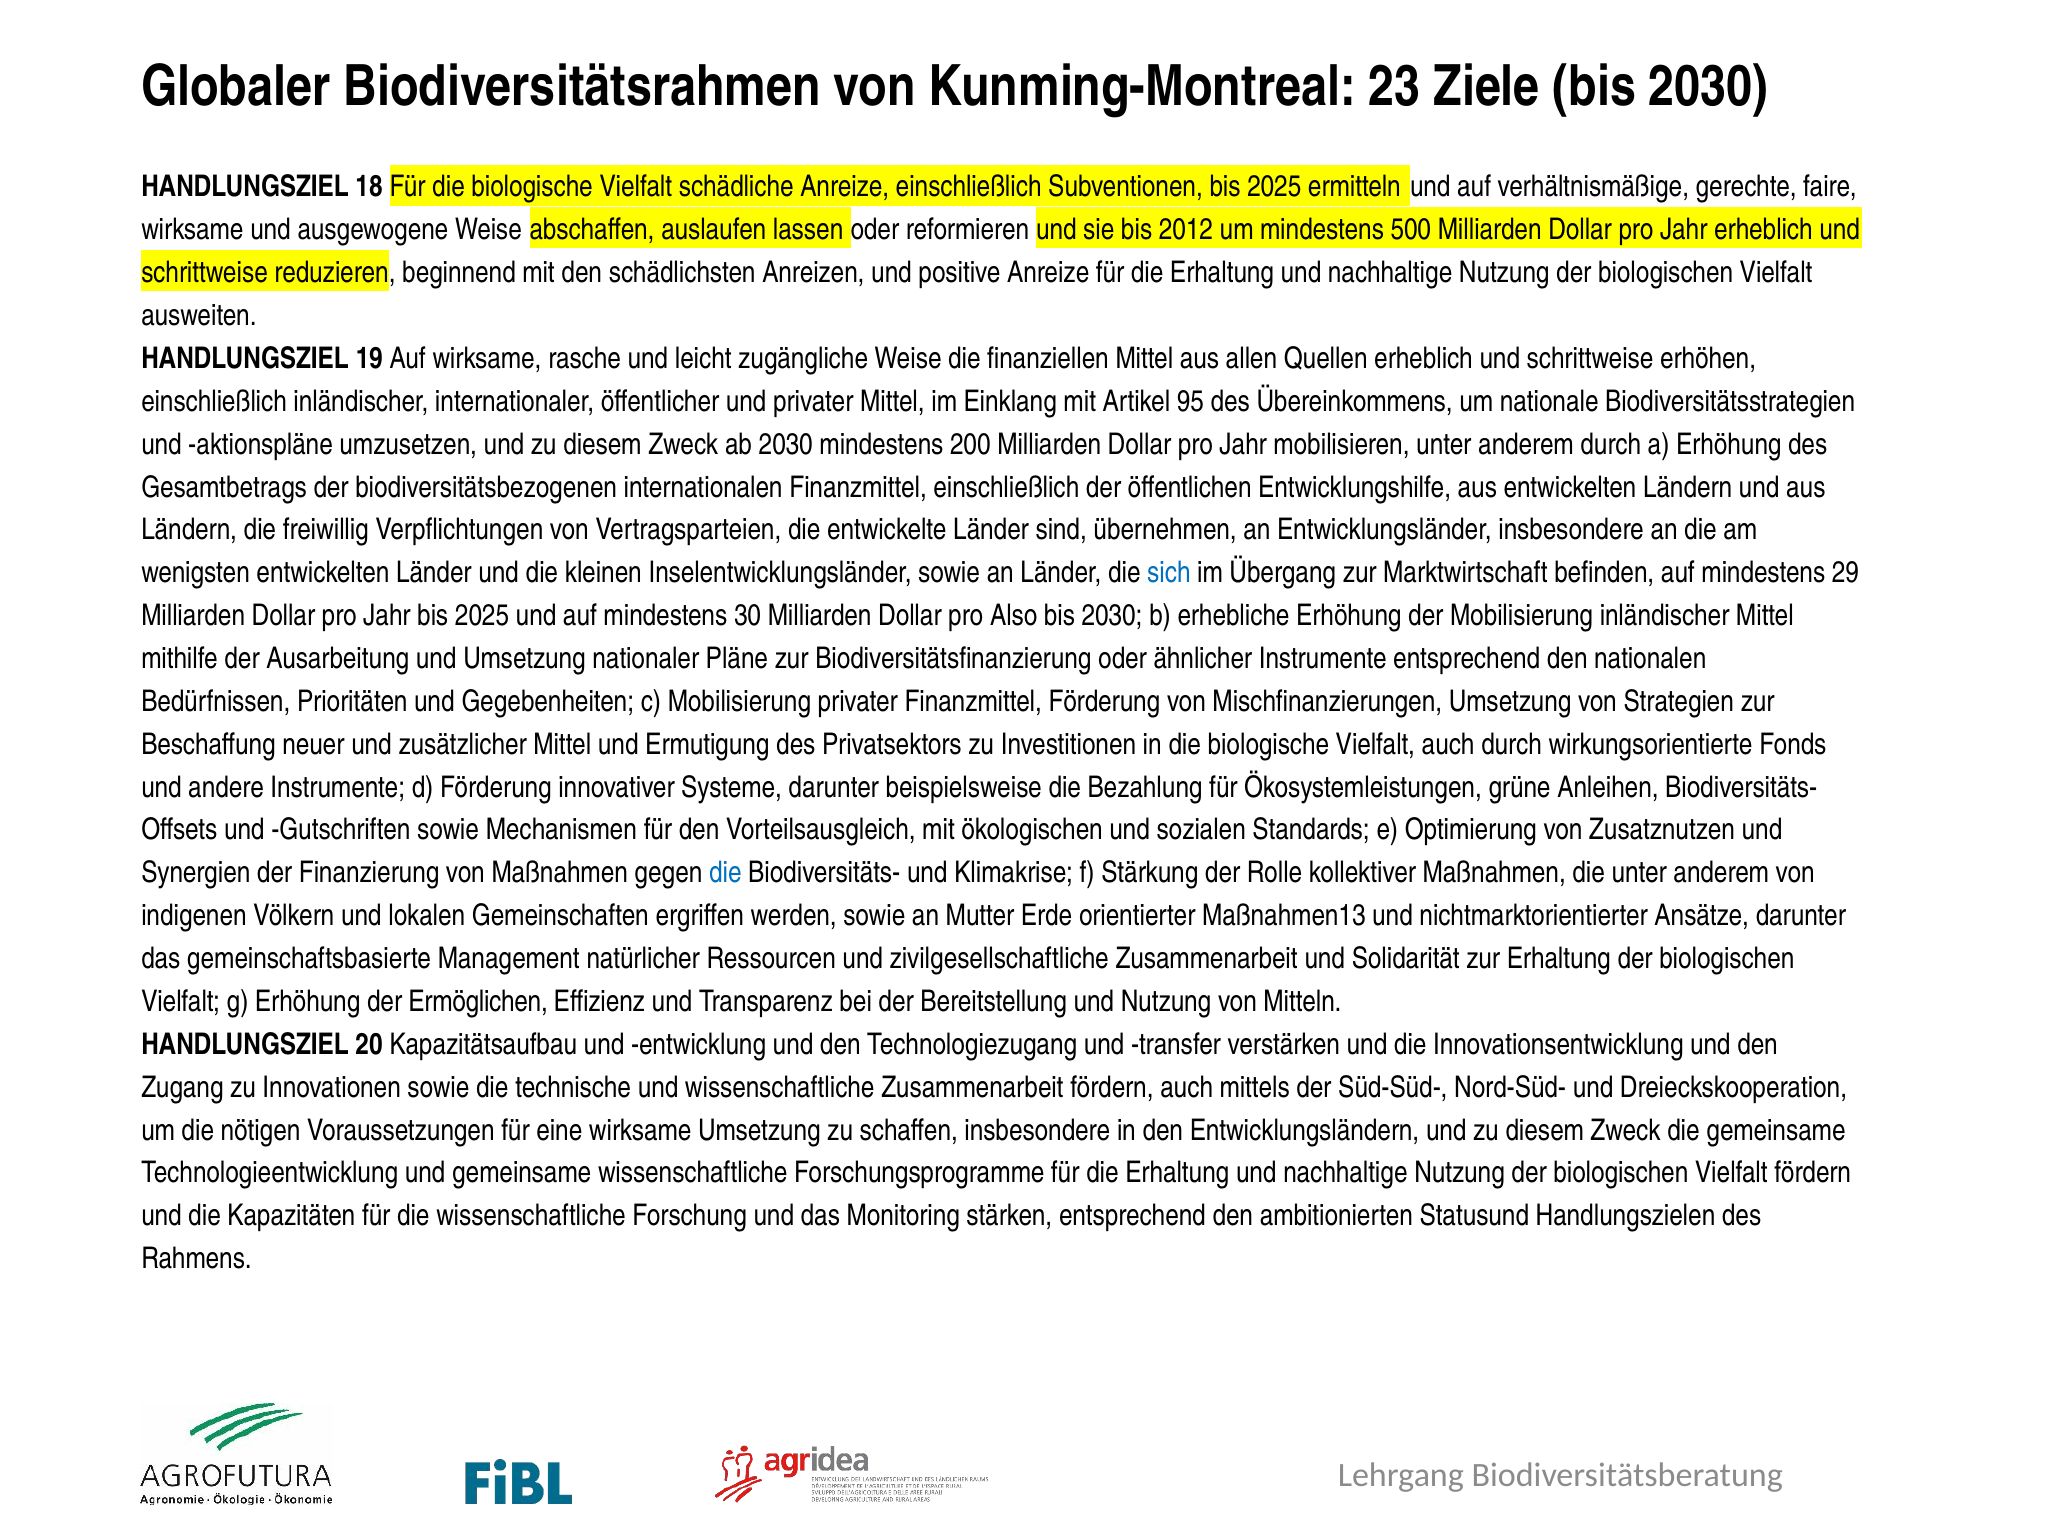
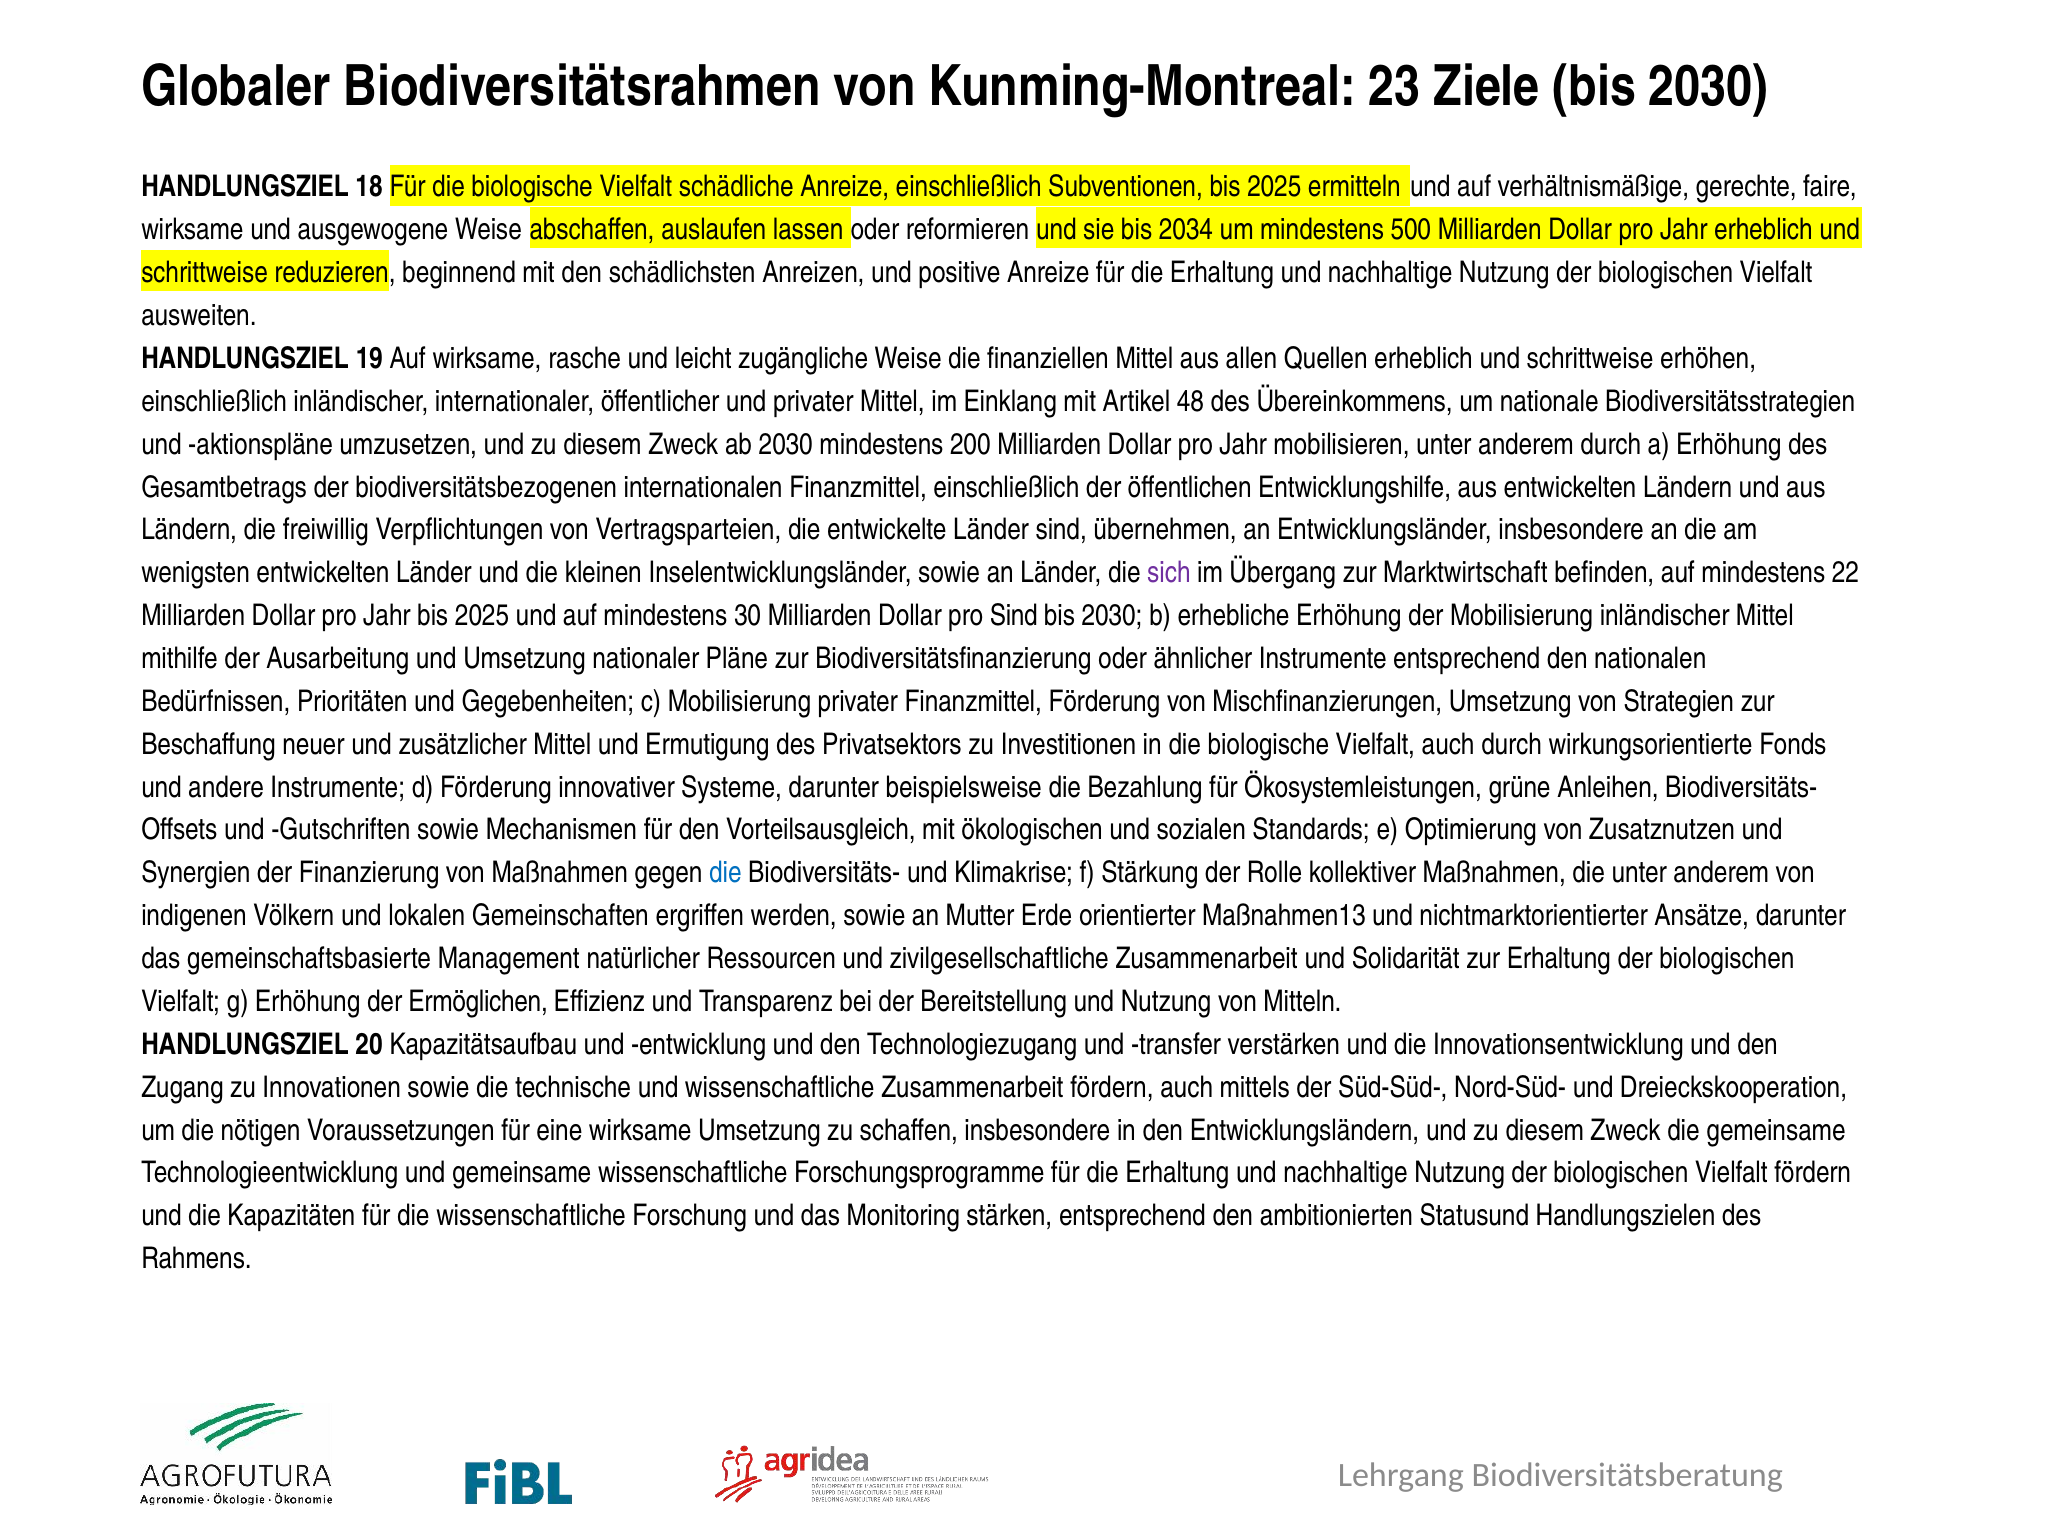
2012: 2012 -> 2034
95: 95 -> 48
sich colour: blue -> purple
29: 29 -> 22
pro Also: Also -> Sind
